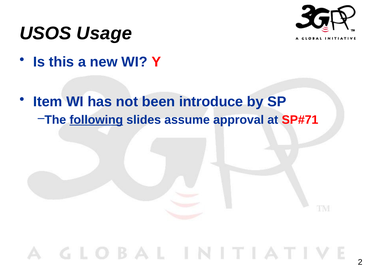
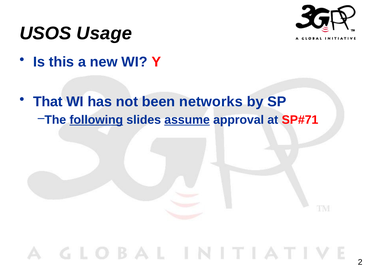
Item: Item -> That
introduce: introduce -> networks
assume underline: none -> present
